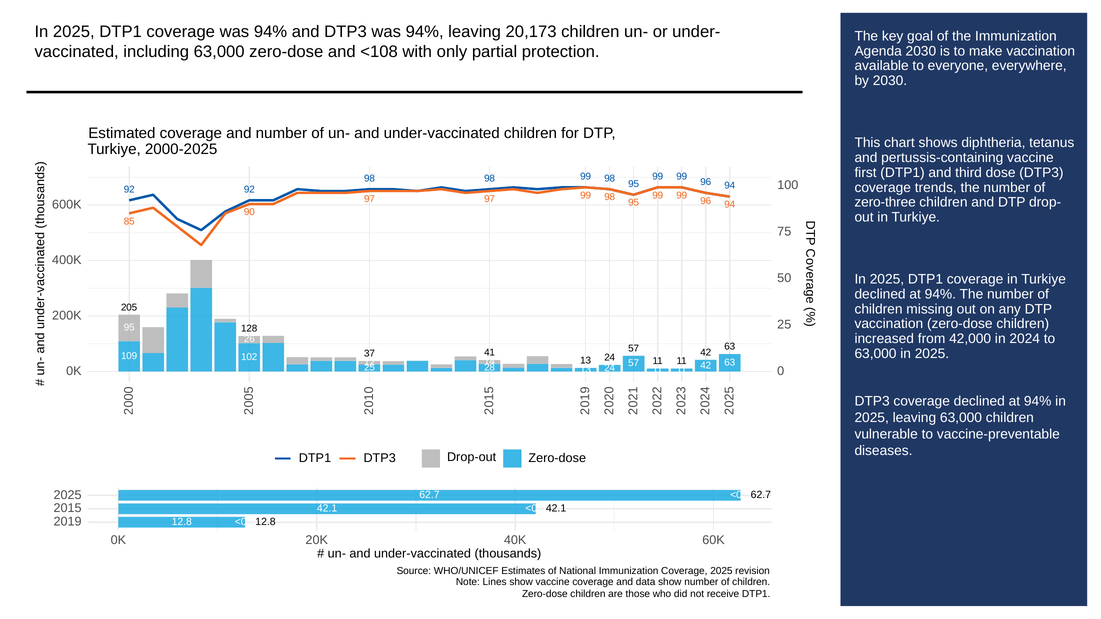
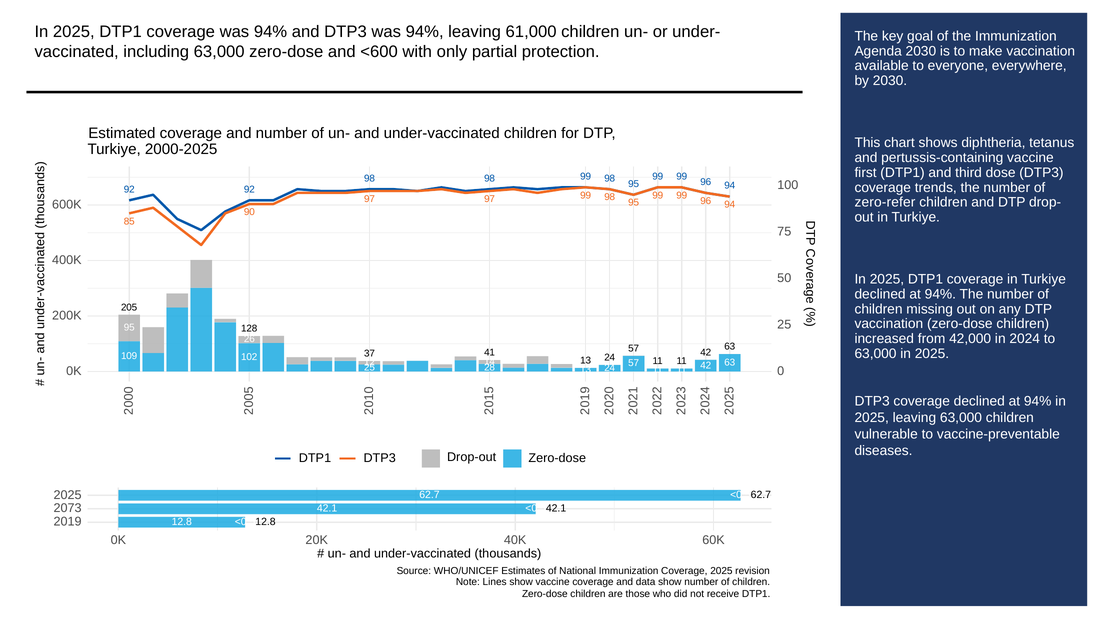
20,173: 20,173 -> 61,000
<108: <108 -> <600
zero-three: zero-three -> zero-refer
2015: 2015 -> 2073
